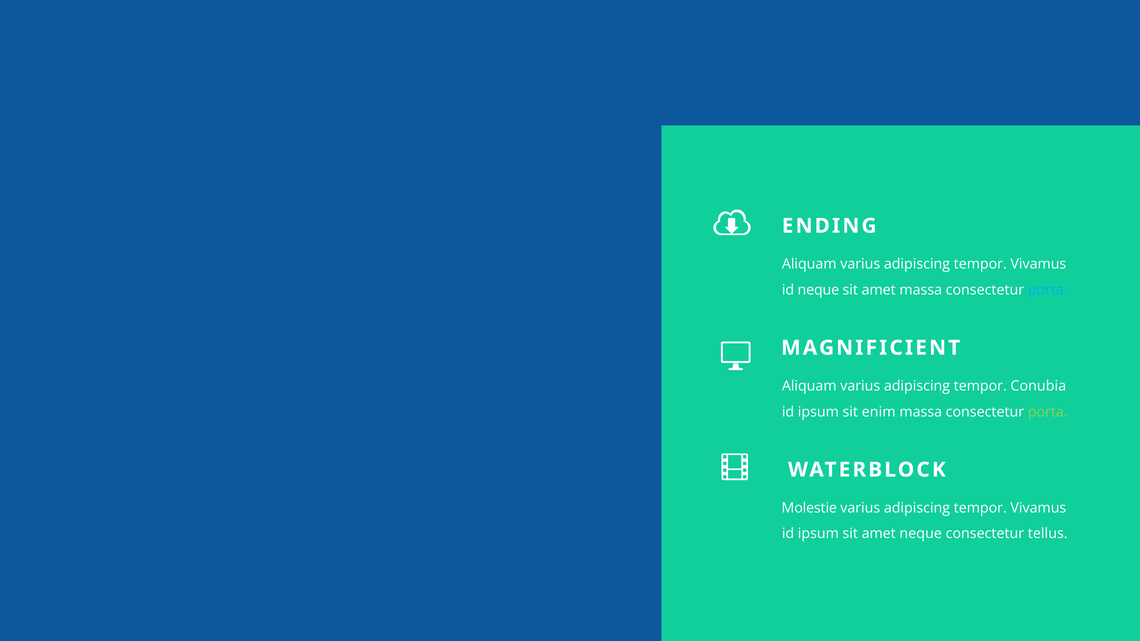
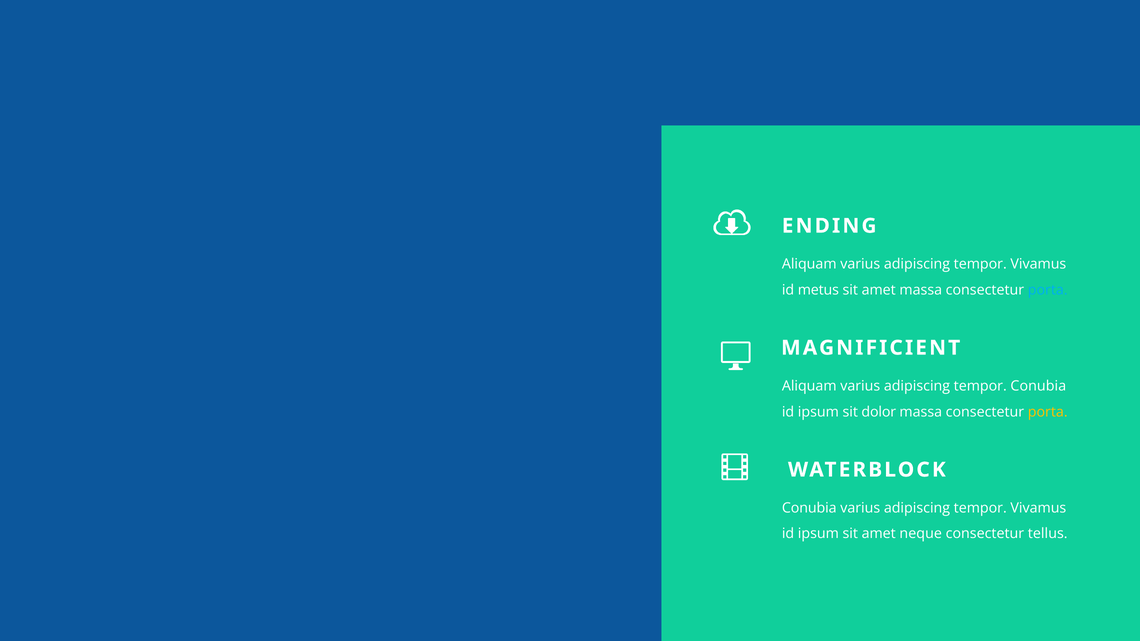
id neque: neque -> metus
enim: enim -> dolor
porta at (1048, 412) colour: light green -> yellow
Molestie at (809, 508): Molestie -> Conubia
